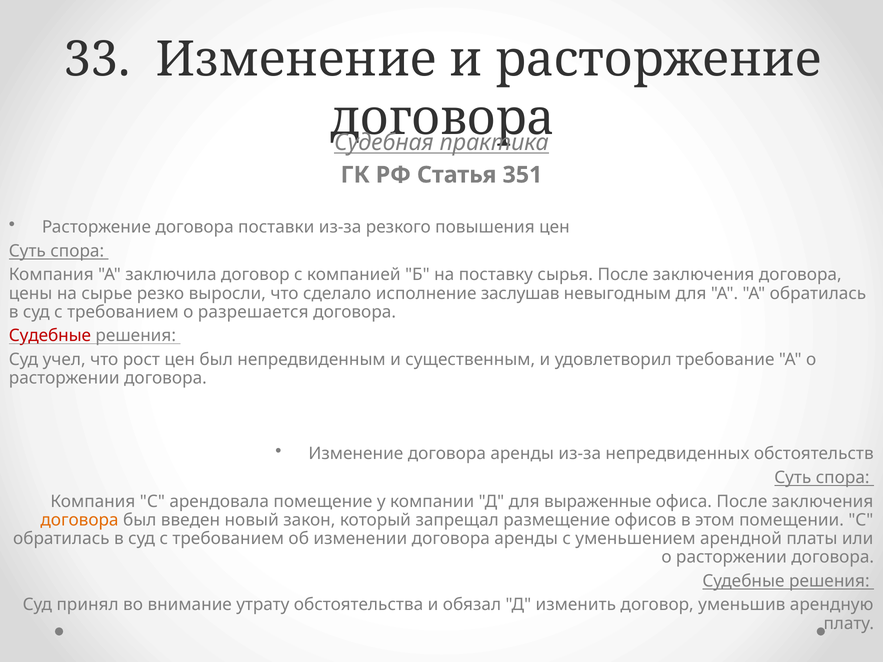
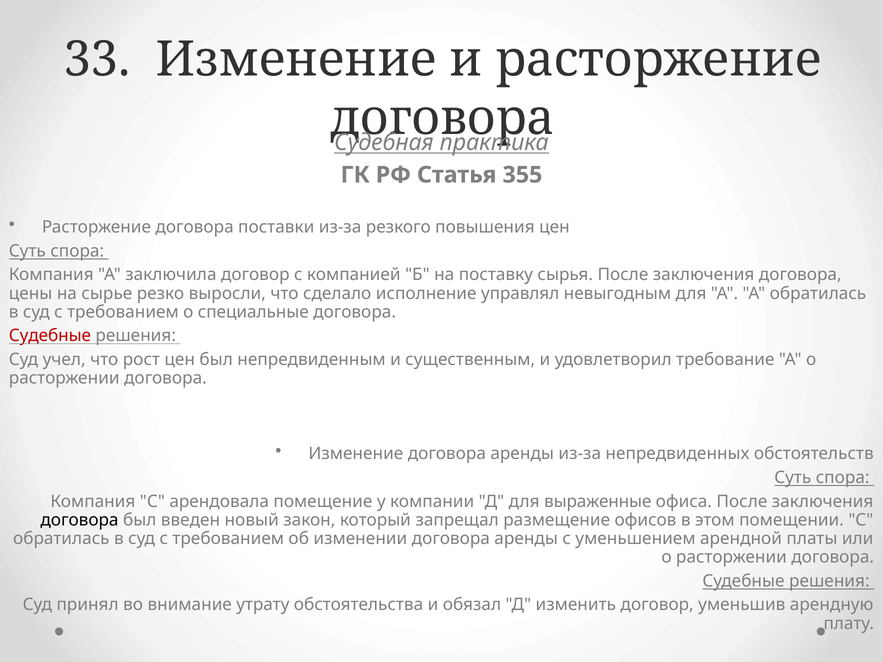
351: 351 -> 355
заслушав: заслушав -> управлял
разрешается: разрешается -> специальные
договора at (80, 520) colour: orange -> black
